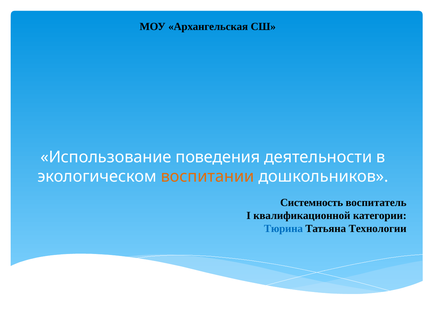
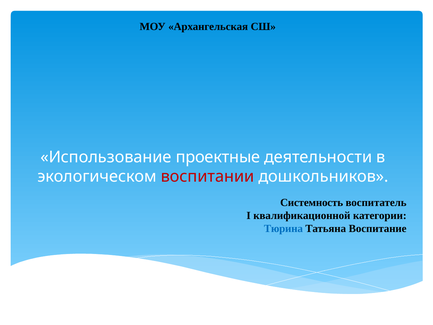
поведения: поведения -> проектные
воспитании colour: orange -> red
Технологии: Технологии -> Воспитание
